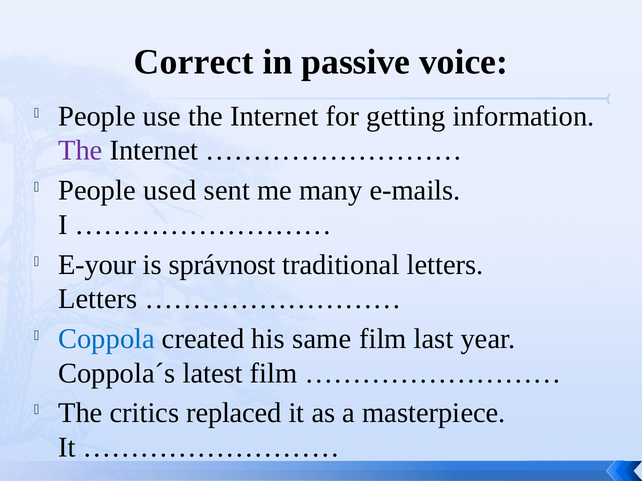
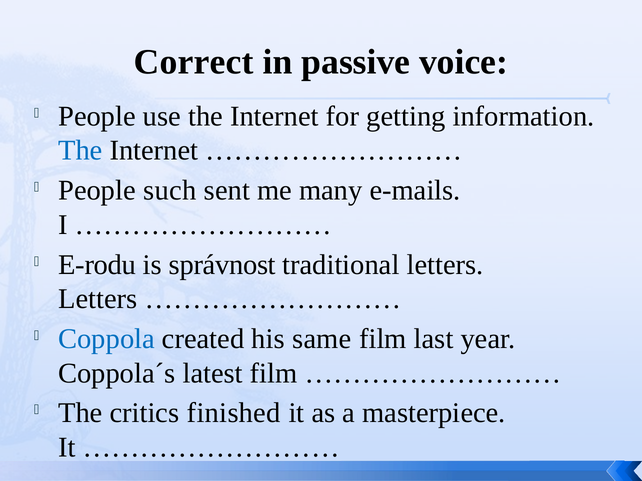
The at (80, 151) colour: purple -> blue
used: used -> such
E-your: E-your -> E-rodu
replaced: replaced -> finished
